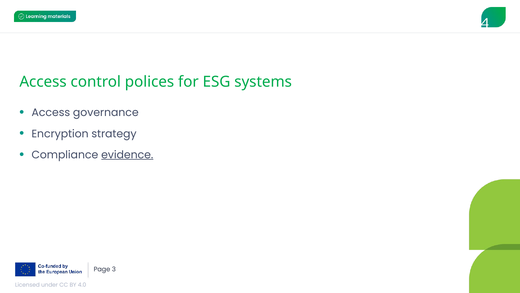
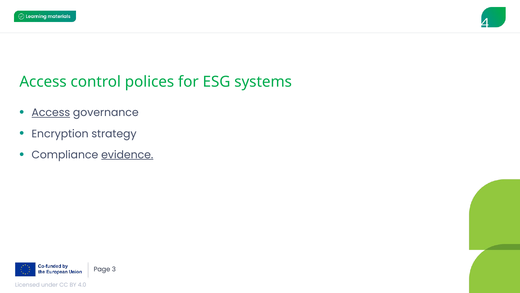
Access at (51, 113) underline: none -> present
